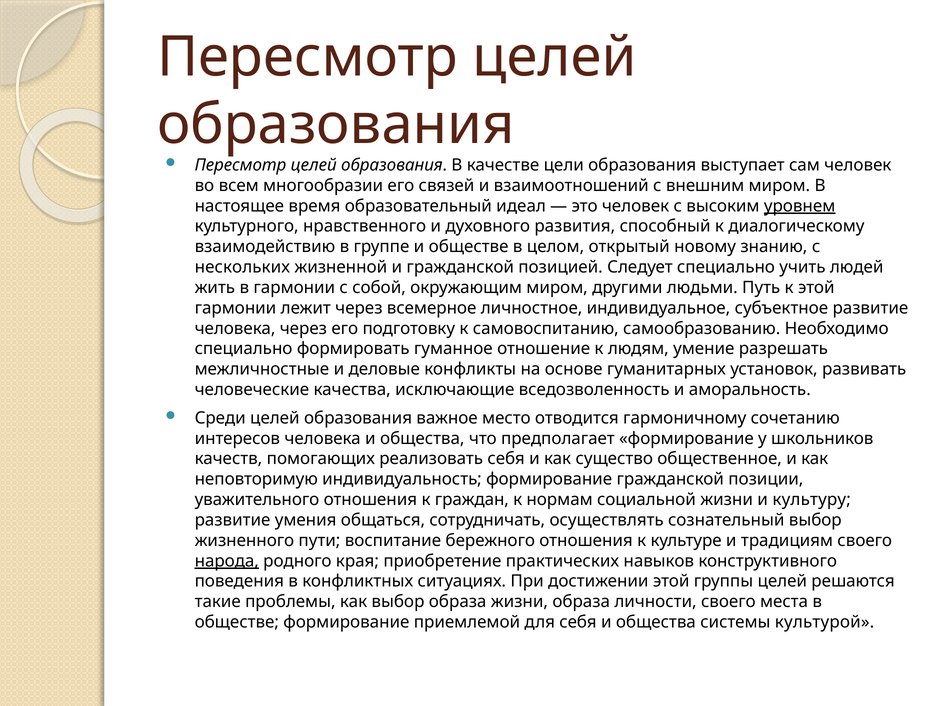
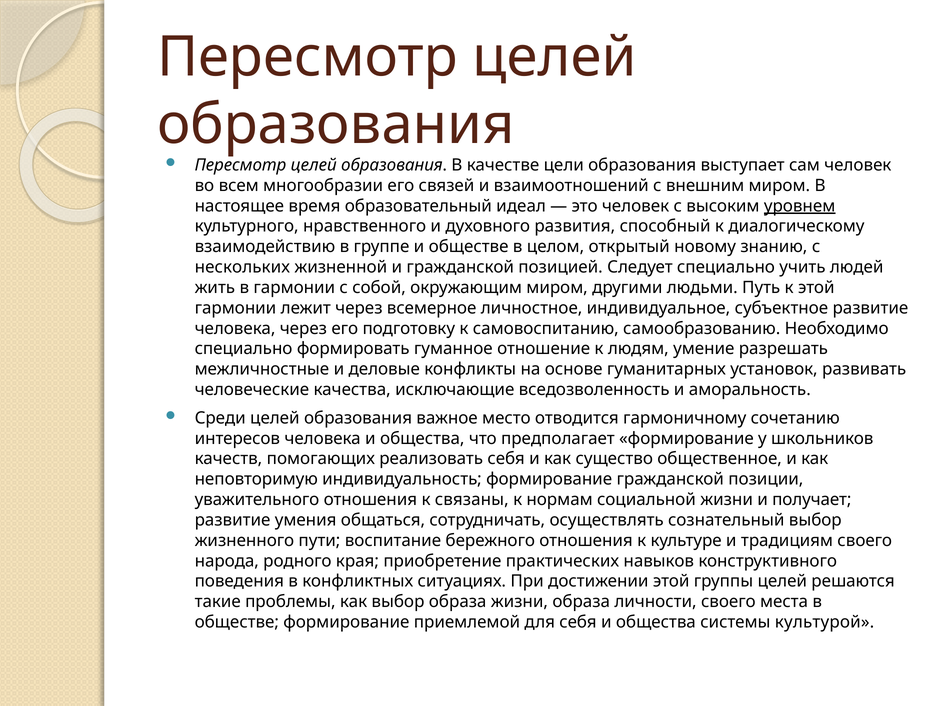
граждан: граждан -> связаны
культуру: культуру -> получает
народа underline: present -> none
